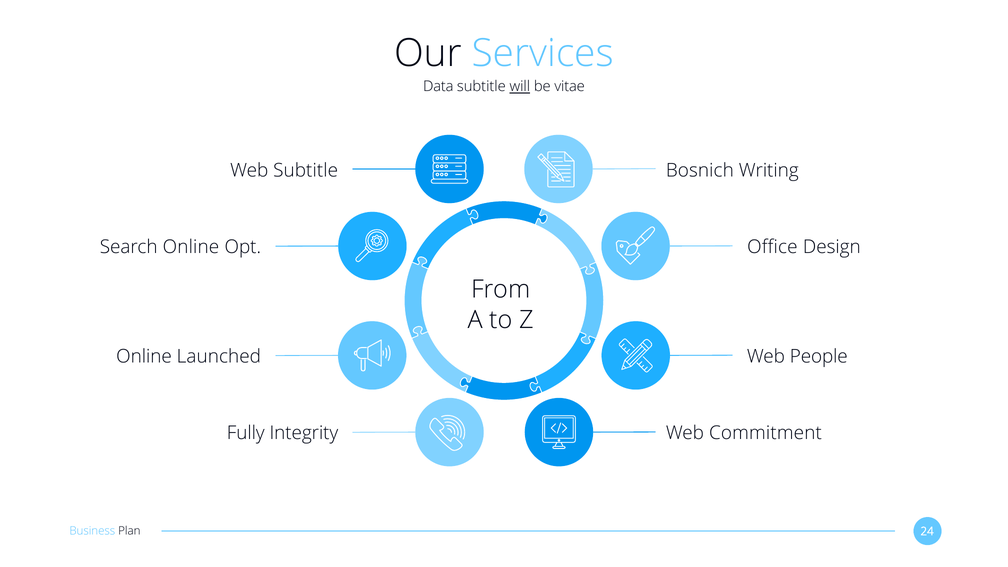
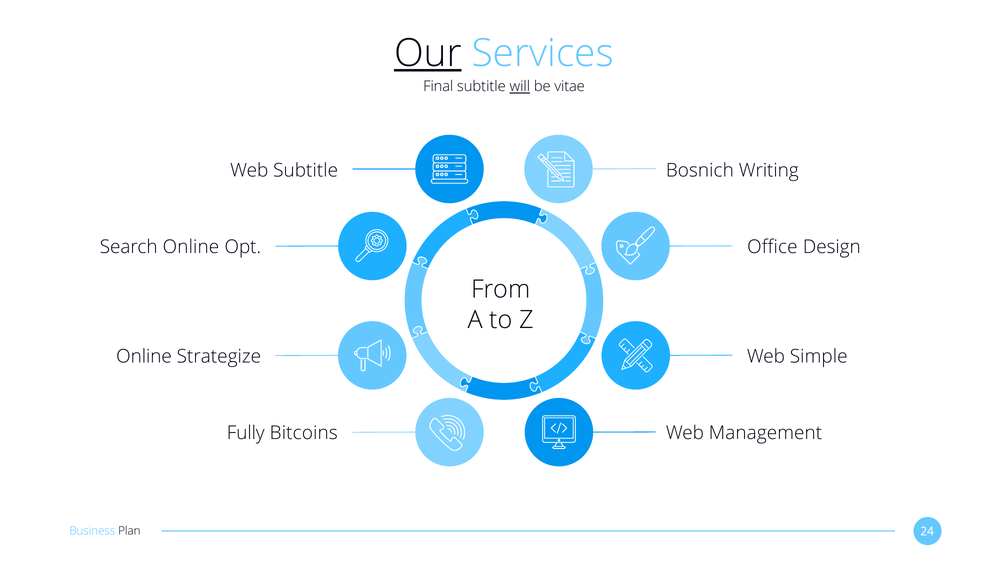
Our underline: none -> present
Data: Data -> Final
Launched: Launched -> Strategize
People: People -> Simple
Integrity: Integrity -> Bitcoins
Commitment: Commitment -> Management
